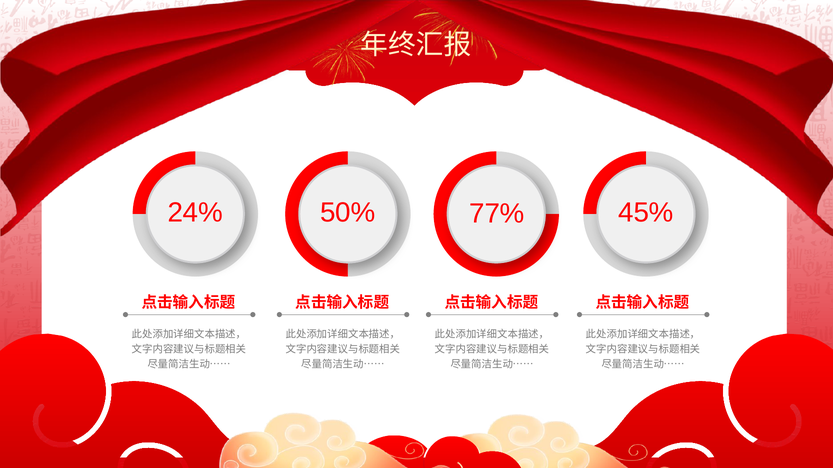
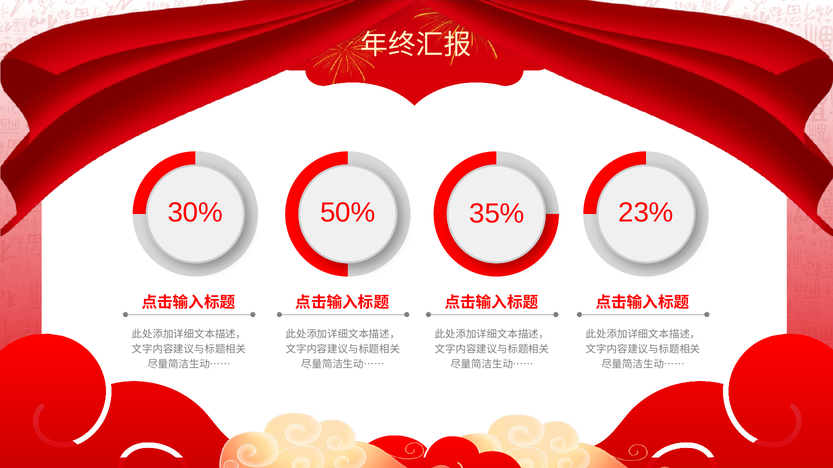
24%: 24% -> 30%
45%: 45% -> 23%
77%: 77% -> 35%
